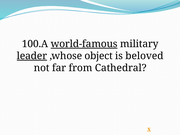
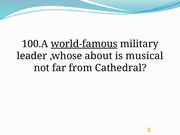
leader underline: present -> none
object: object -> about
beloved: beloved -> musical
